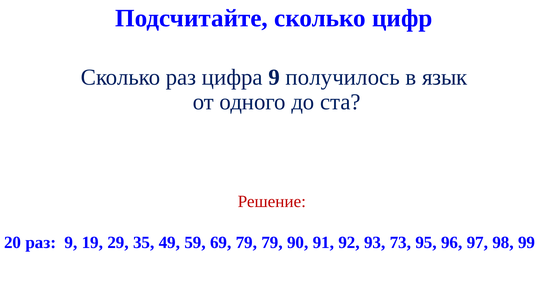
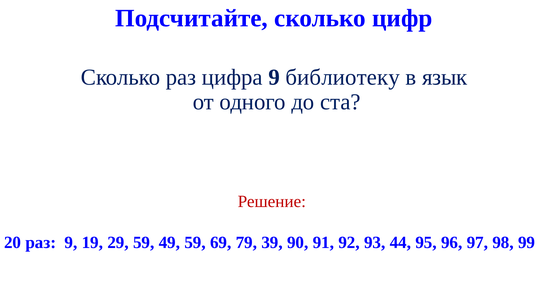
получилось: получилось -> библиотеку
29 35: 35 -> 59
79 79: 79 -> 39
73: 73 -> 44
